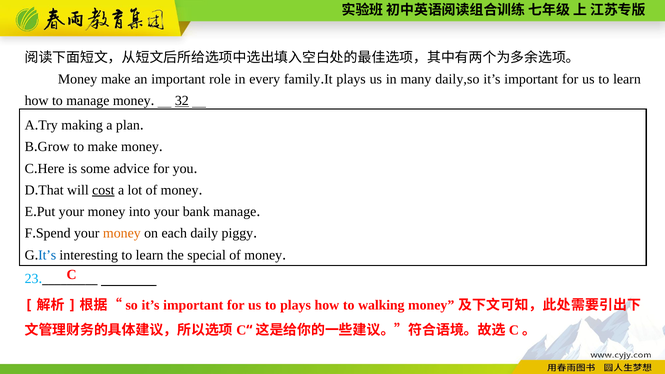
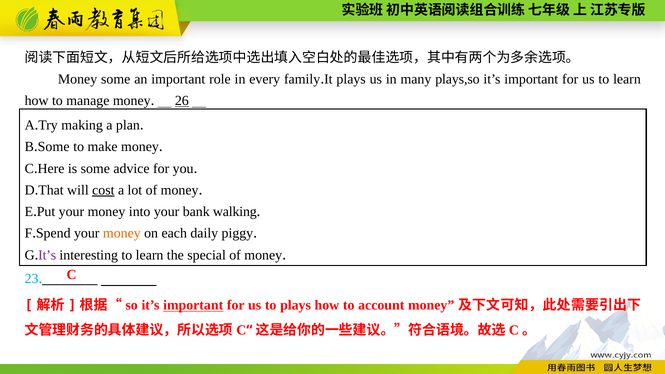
Money make: make -> some
daily,so: daily,so -> plays,so
32: 32 -> 26
Grow at (54, 147): Grow -> Some
bank manage: manage -> walking
It’s at (47, 255) colour: blue -> purple
important at (193, 305) underline: none -> present
walking: walking -> account
